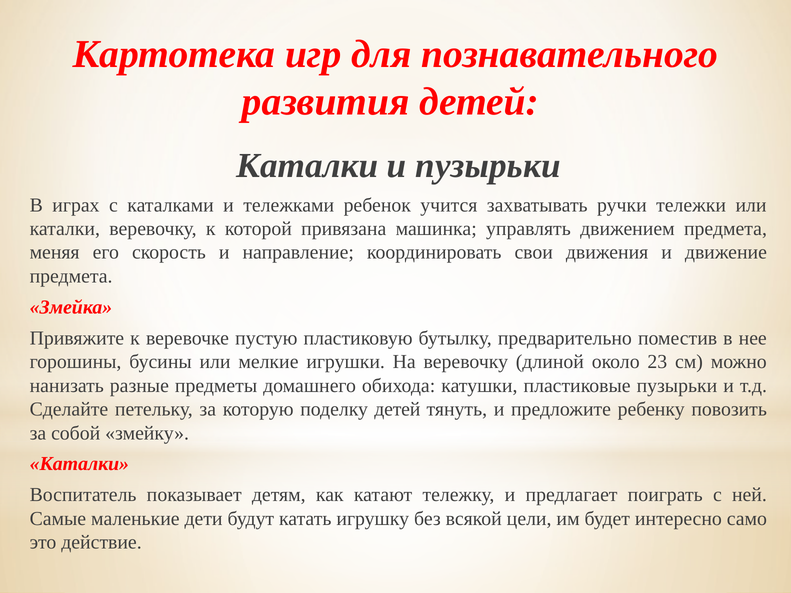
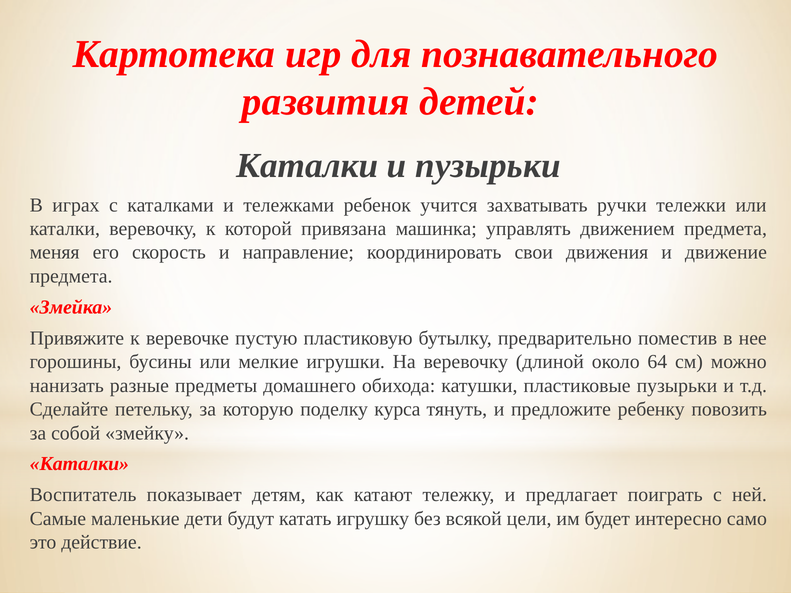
23: 23 -> 64
поделку детей: детей -> курса
